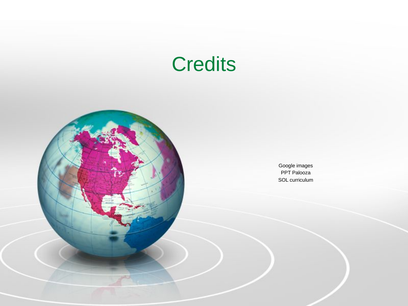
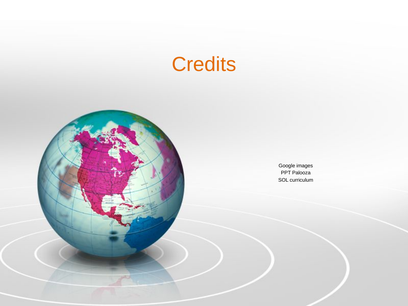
Credits colour: green -> orange
